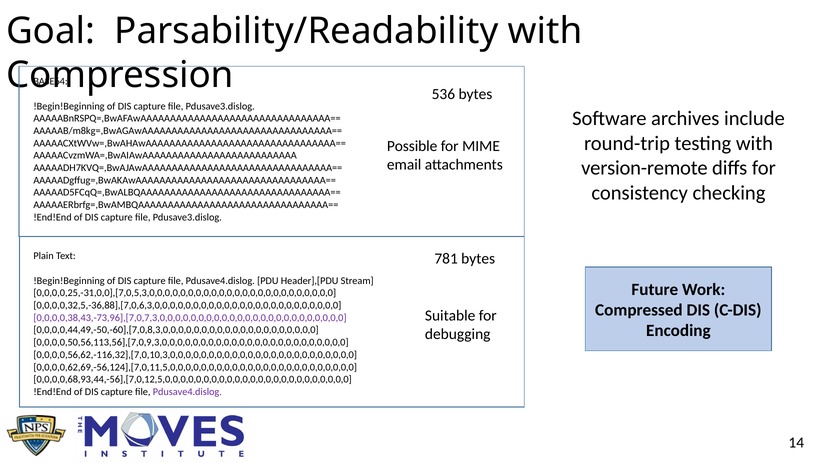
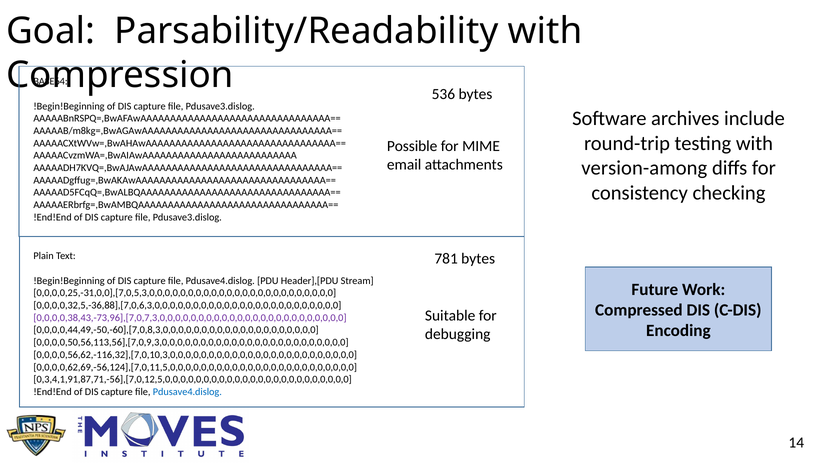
version-remote: version-remote -> version-among
0,0,0,0,68,93,44,-56],[7,0,12,5,0,0,0,0,0,0,0,0,0,0,0,0,0,0,0,0,0,0,0,0,0,0,0,0: 0,0,0,0,68,93,44,-56],[7,0,12,5,0,0,0,0,0,0,0,0,0,0,0,0,0,0,0,0,0,0,0,0,0,0,0,0 -> 0,3,4,1,91,87,71,-56],[7,0,12,5,0,0,0,0,0,0,0,0,0,0,0,0,0,0,0,0,0,0,0,0,0,0,0,0
Pdusave4.dislog at (187, 392) colour: purple -> blue
